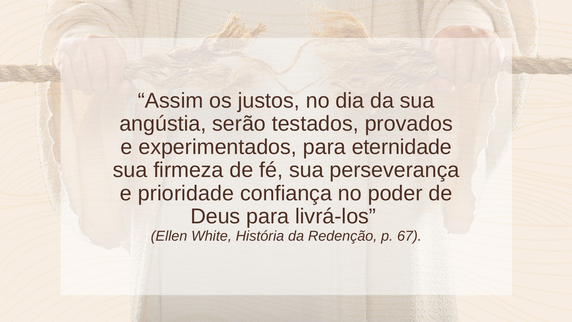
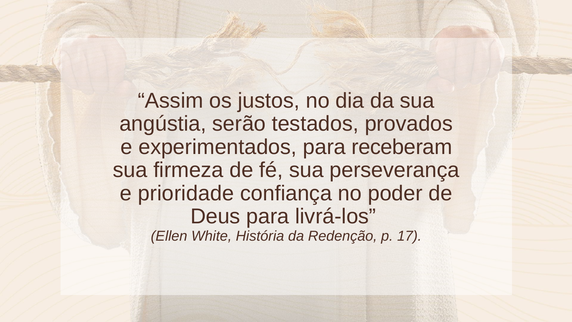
eternidade: eternidade -> receberam
67: 67 -> 17
